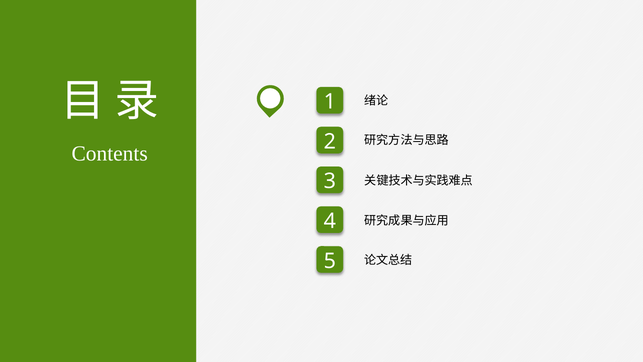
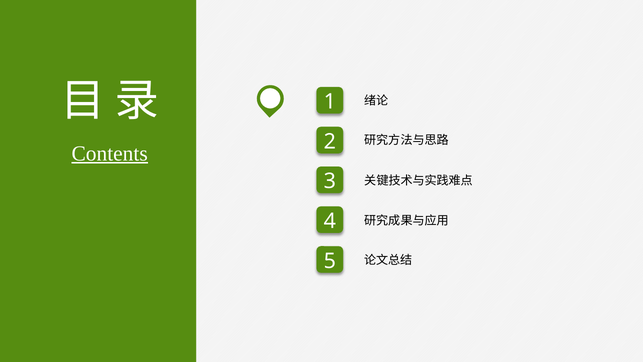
Contents underline: none -> present
